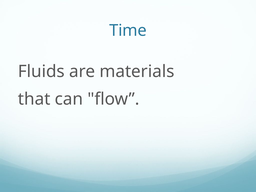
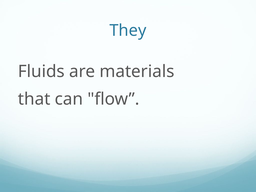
Time: Time -> They
